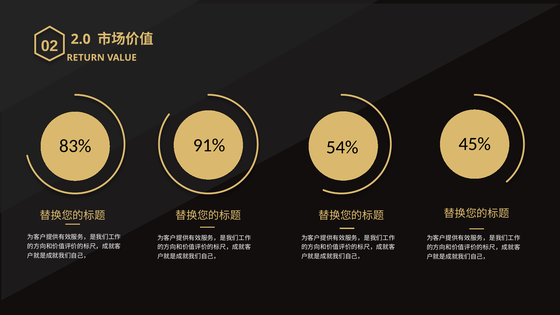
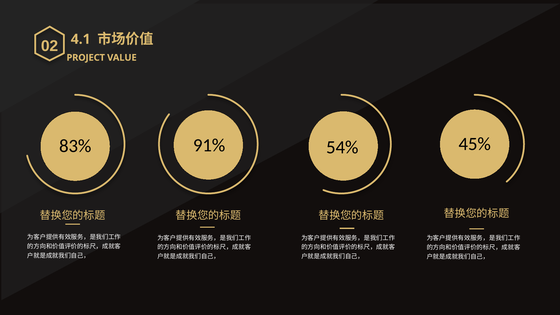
2.0: 2.0 -> 4.1
RETURN: RETURN -> PROJECT
